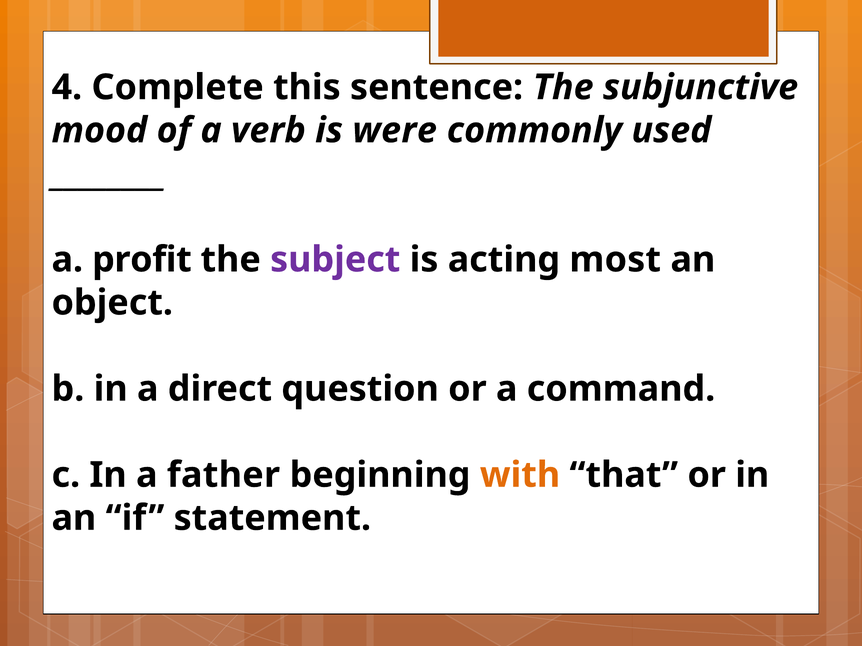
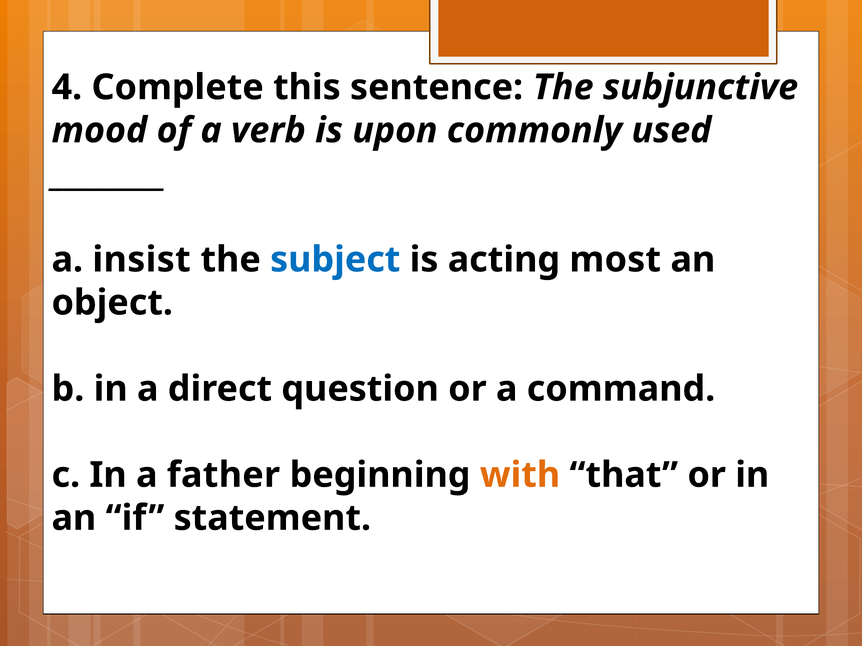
were: were -> upon
profit: profit -> insist
subject colour: purple -> blue
